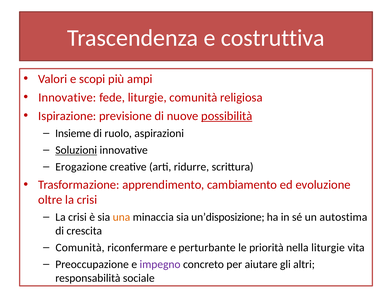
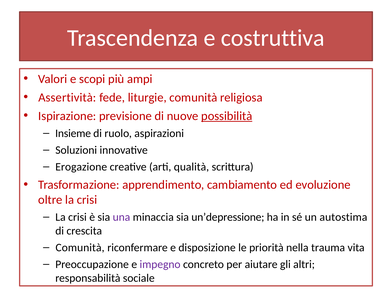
Innovative at (67, 97): Innovative -> Assertività
Soluzioni underline: present -> none
ridurre: ridurre -> qualità
una colour: orange -> purple
un’disposizione: un’disposizione -> un’depressione
perturbante: perturbante -> disposizione
nella liturgie: liturgie -> trauma
